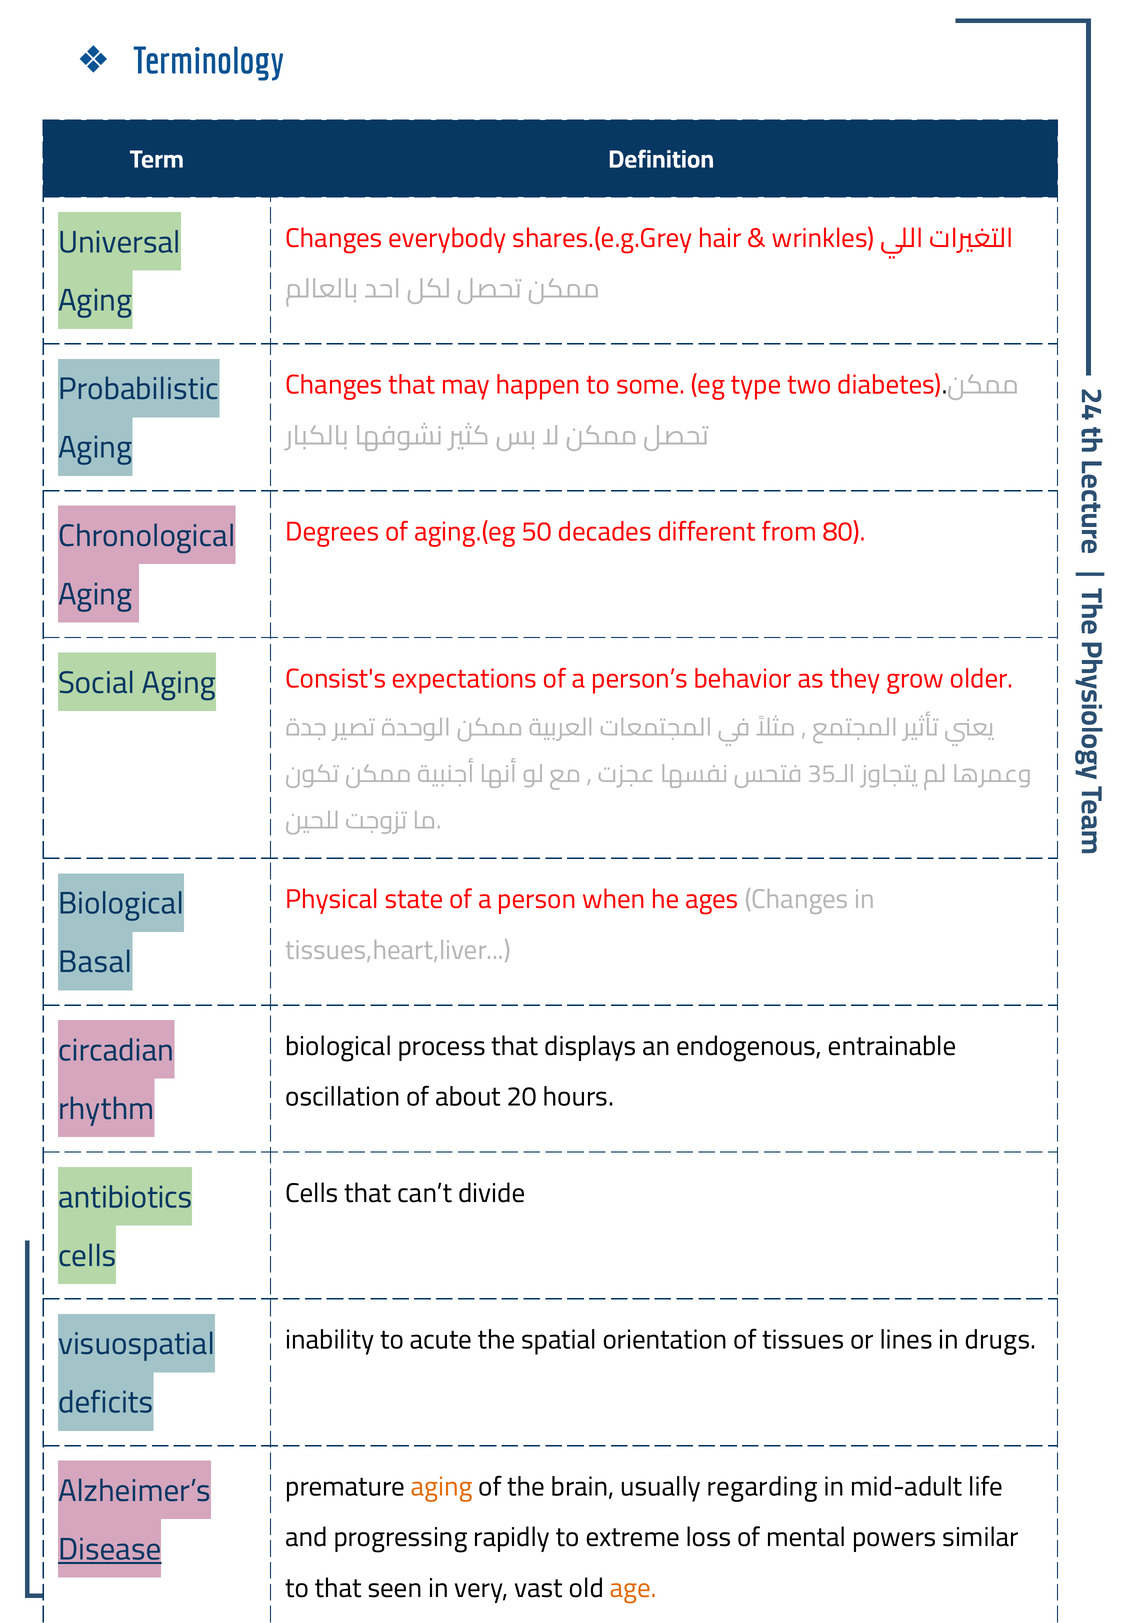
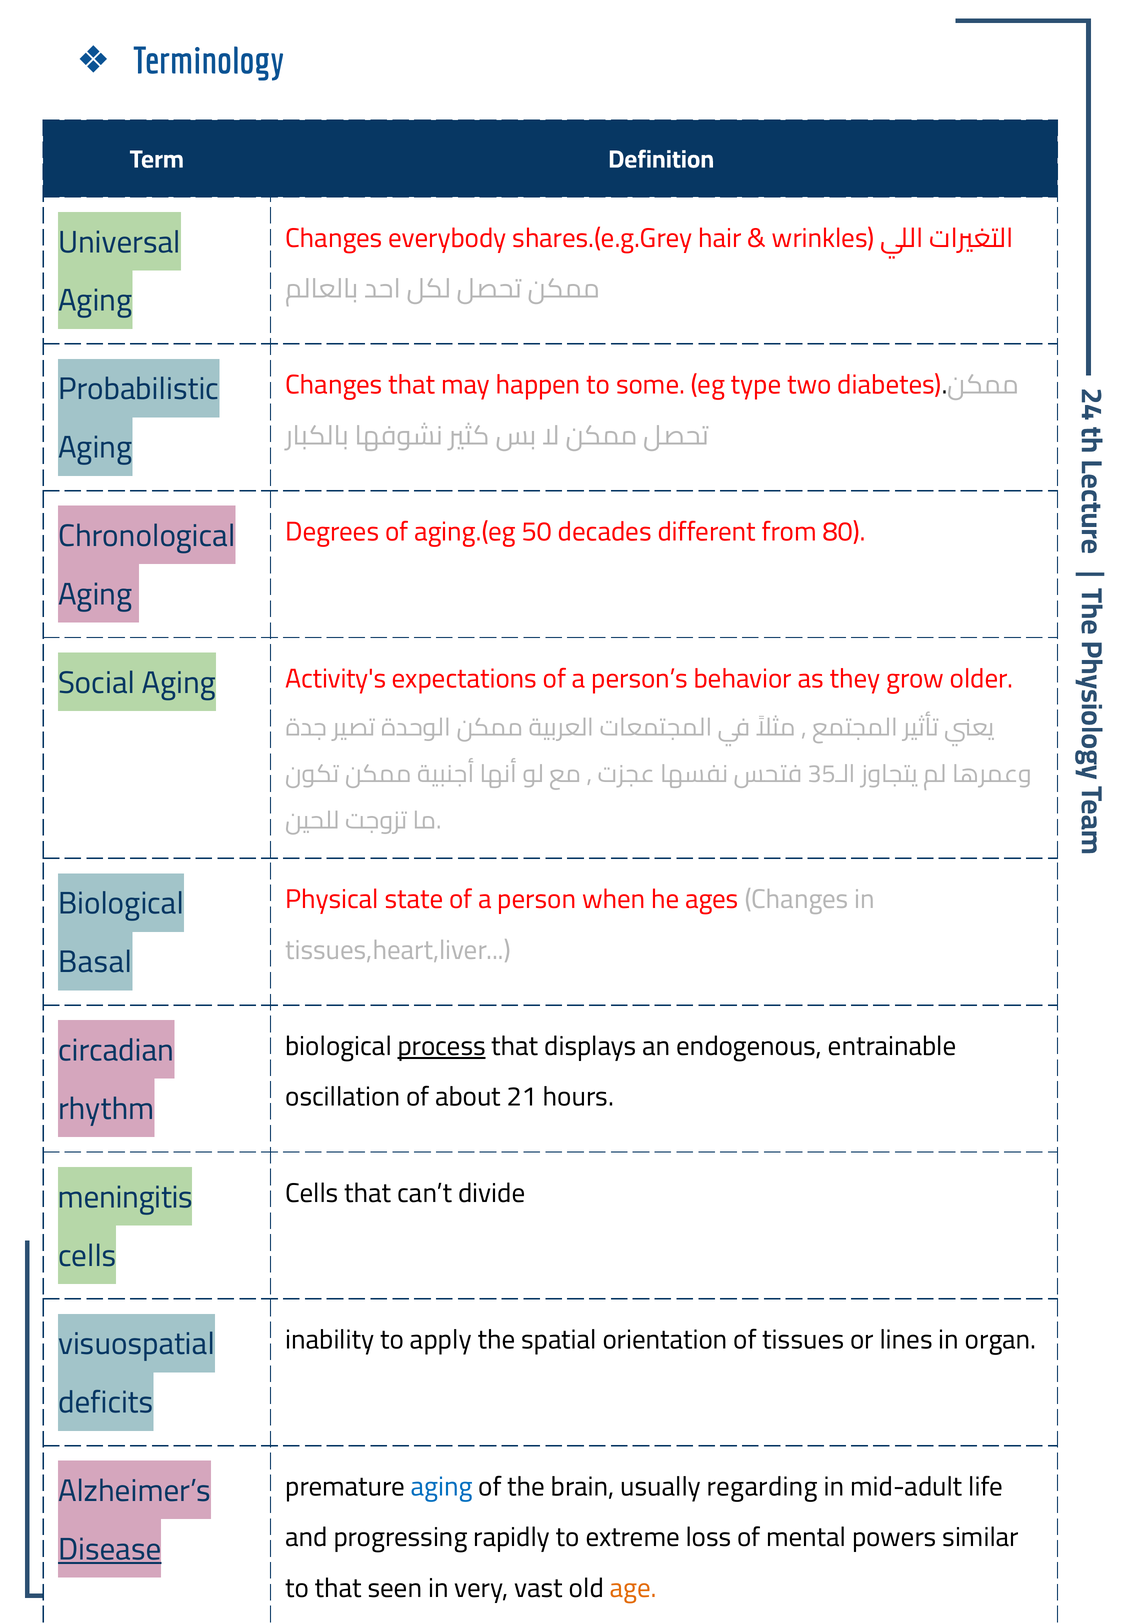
Consist's: Consist's -> Activity's
process underline: none -> present
20: 20 -> 21
antibiotics: antibiotics -> meningitis
to acute: acute -> apply
drugs: drugs -> organ
aging at (442, 1487) colour: orange -> blue
